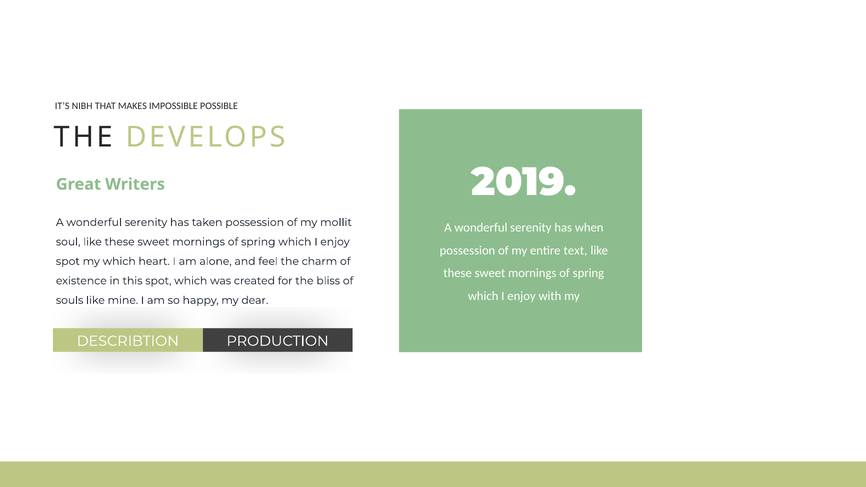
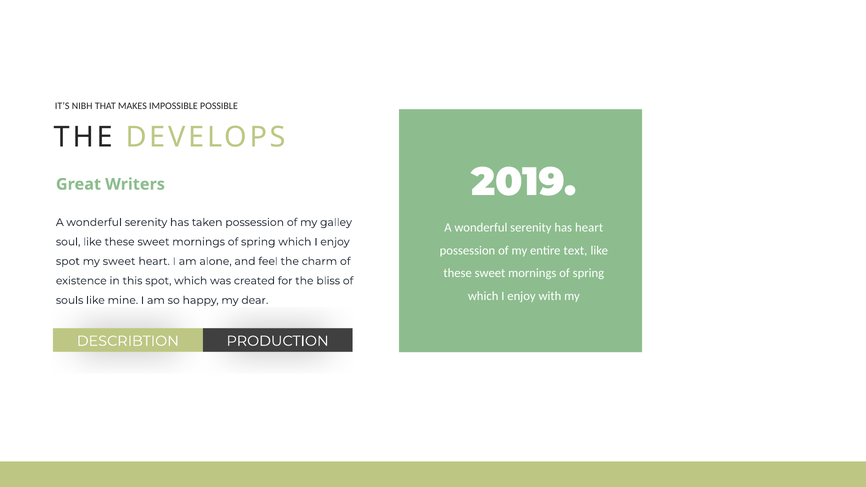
mollit: mollit -> galley
has when: when -> heart
my which: which -> sweet
